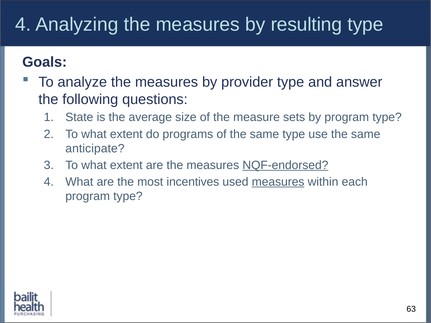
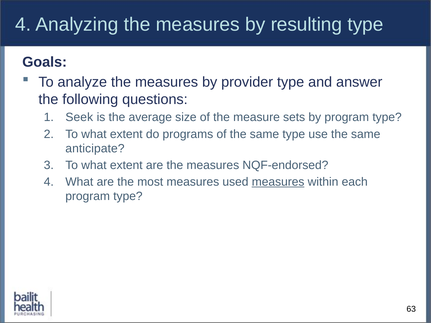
State: State -> Seek
NQF-endorsed underline: present -> none
most incentives: incentives -> measures
